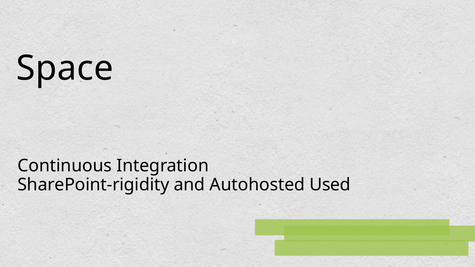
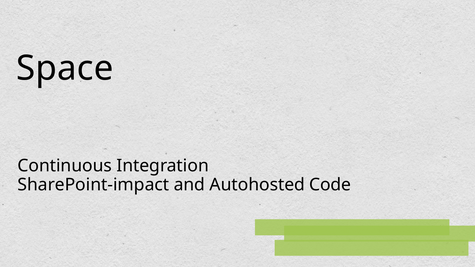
SharePoint-rigidity: SharePoint-rigidity -> SharePoint-impact
Used: Used -> Code
